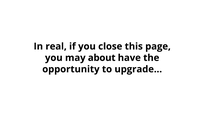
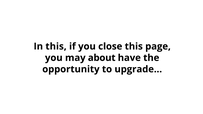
In real: real -> this
